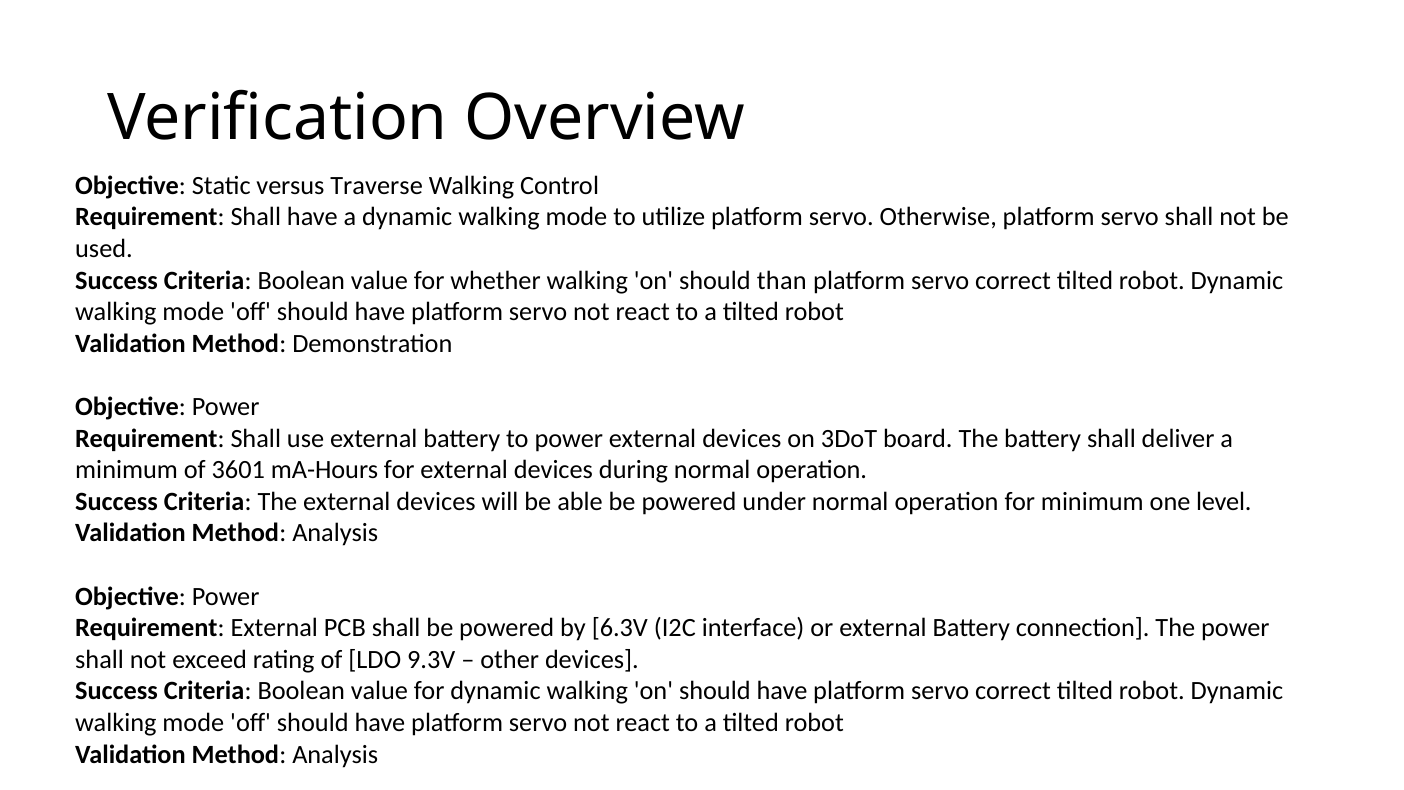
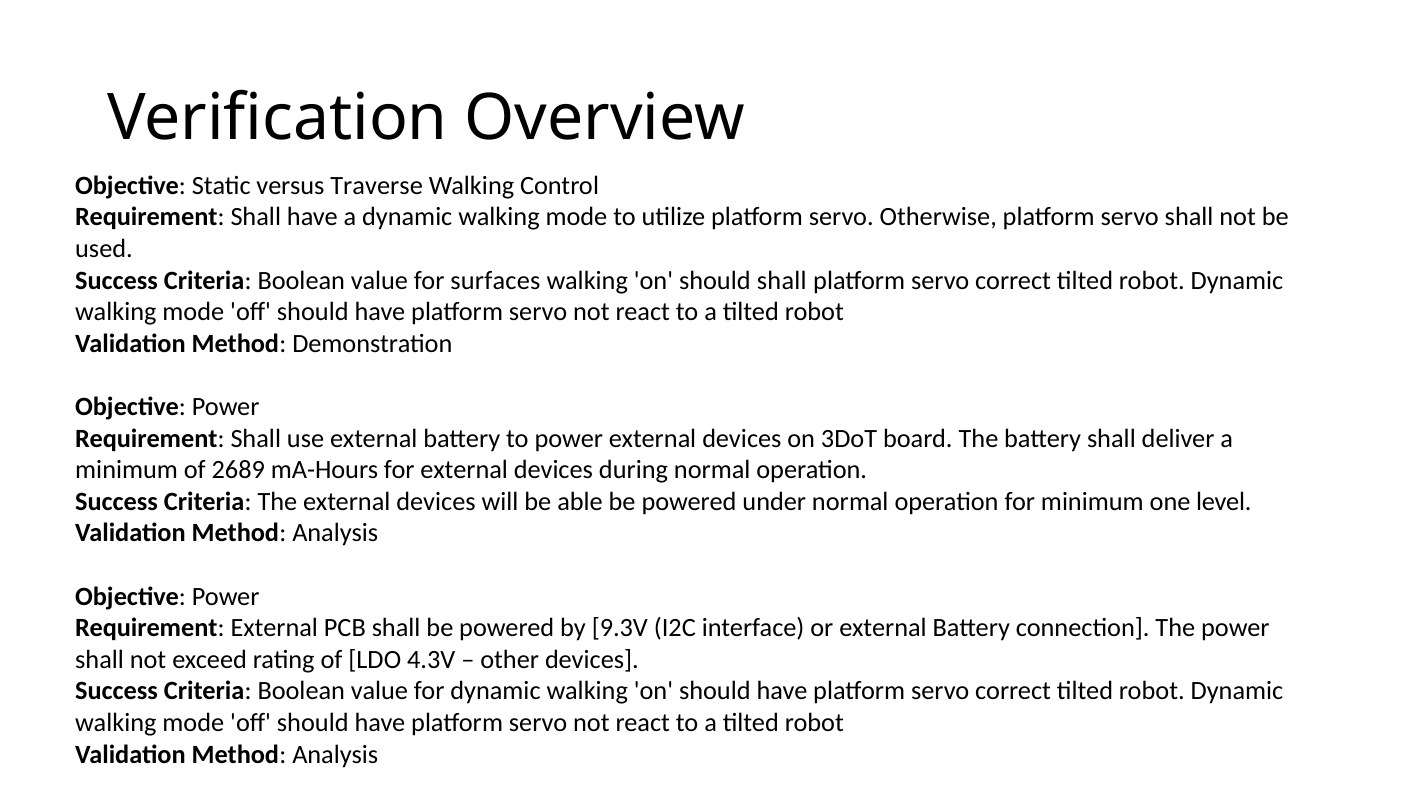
whether: whether -> surfaces
should than: than -> shall
3601: 3601 -> 2689
6.3V: 6.3V -> 9.3V
9.3V: 9.3V -> 4.3V
